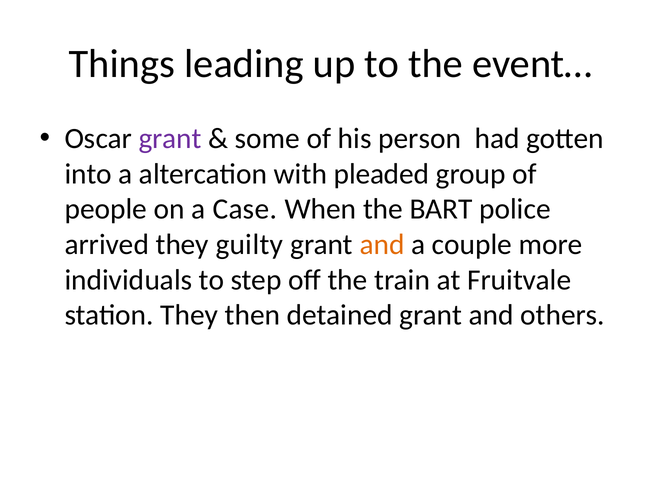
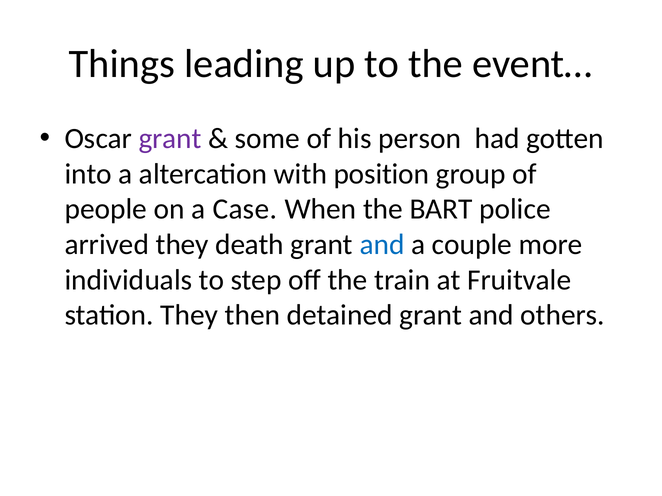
pleaded: pleaded -> position
guilty: guilty -> death
and at (382, 245) colour: orange -> blue
